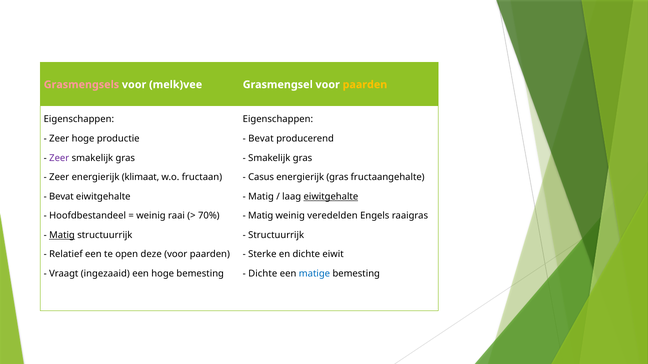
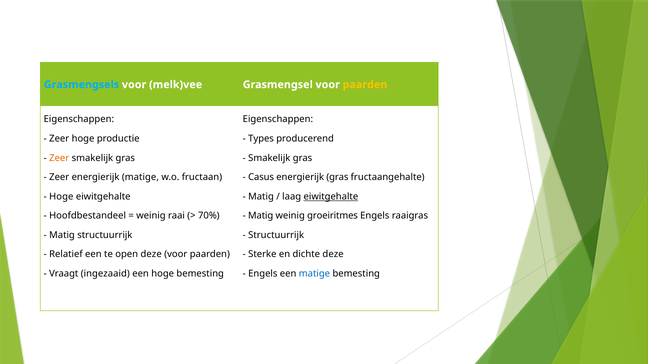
Grasmengsels colour: pink -> light blue
Bevat at (261, 139): Bevat -> Types
Zeer at (59, 158) colour: purple -> orange
energierijk klimaat: klimaat -> matige
Bevat at (61, 197): Bevat -> Hoge
veredelden: veredelden -> groeiritmes
Matig at (62, 235) underline: present -> none
dichte eiwit: eiwit -> deze
Dichte at (263, 274): Dichte -> Engels
